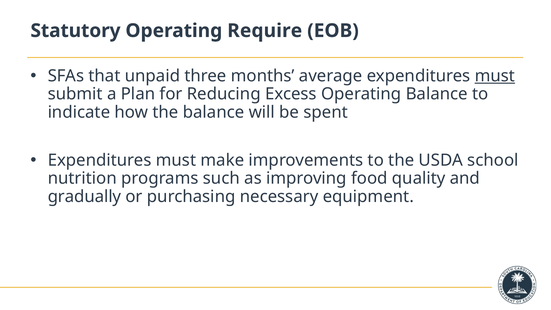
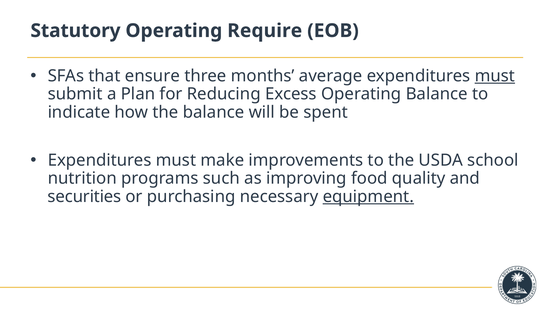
unpaid: unpaid -> ensure
gradually: gradually -> securities
equipment underline: none -> present
